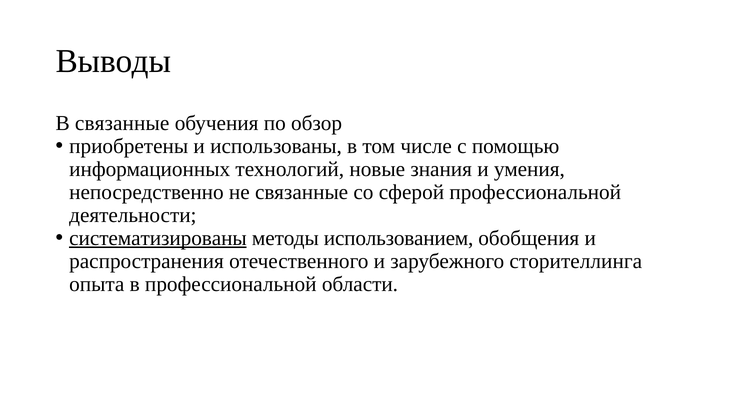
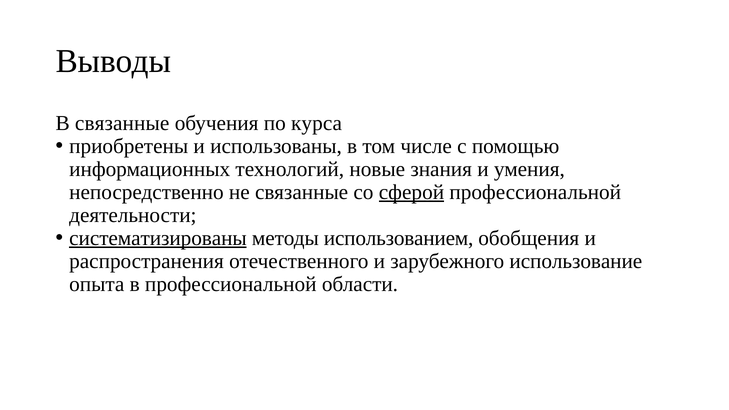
обзор: обзор -> курса
сферой underline: none -> present
сторителлинга: сторителлинга -> использование
